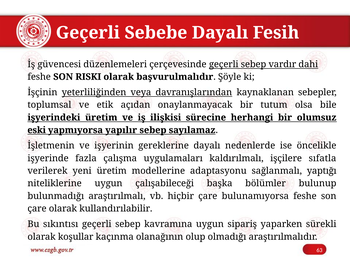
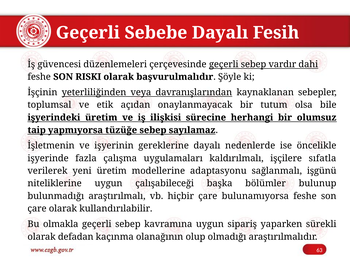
eski: eski -> taip
yapılır: yapılır -> tüzüğe
yaptığı: yaptığı -> işgünü
sıkıntısı: sıkıntısı -> olmakla
koşullar: koşullar -> defadan
